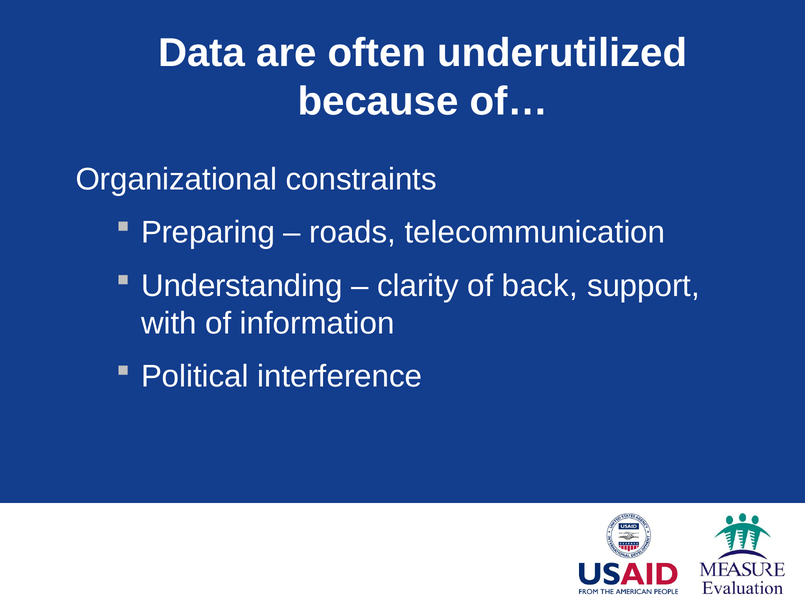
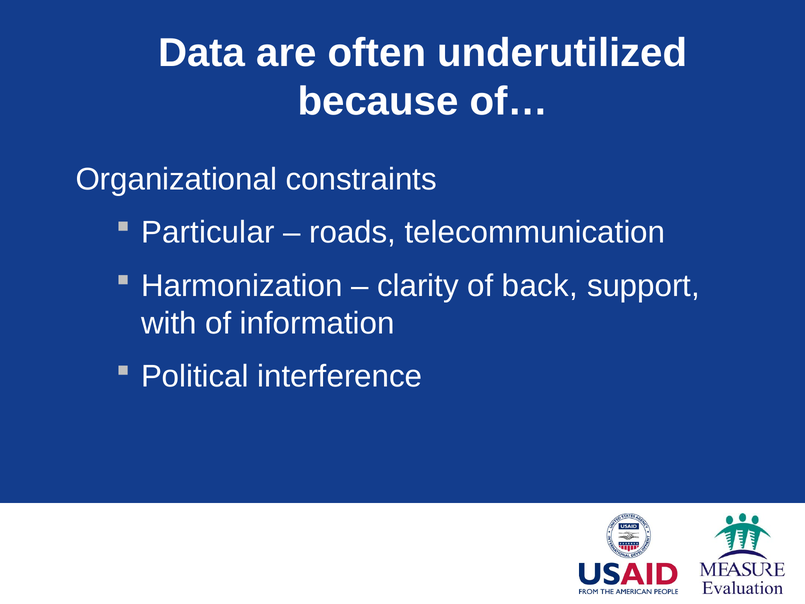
Preparing: Preparing -> Particular
Understanding: Understanding -> Harmonization
